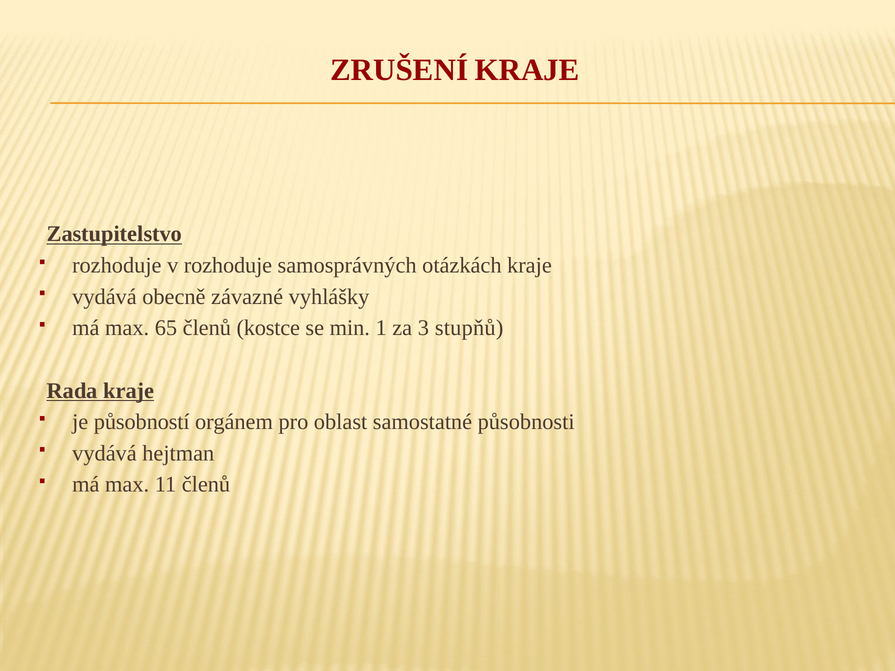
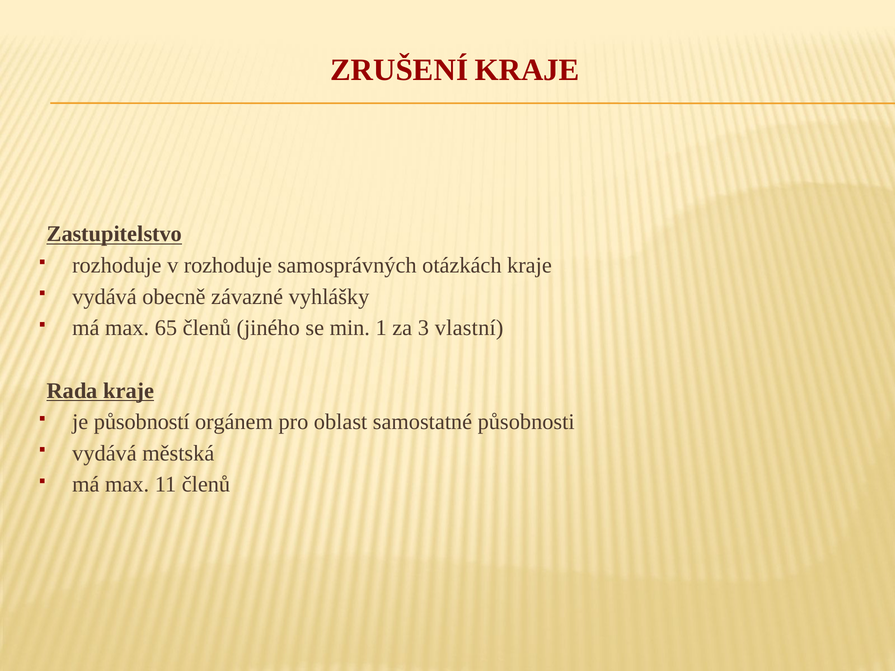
kostce: kostce -> jiného
stupňů: stupňů -> vlastní
hejtman: hejtman -> městská
